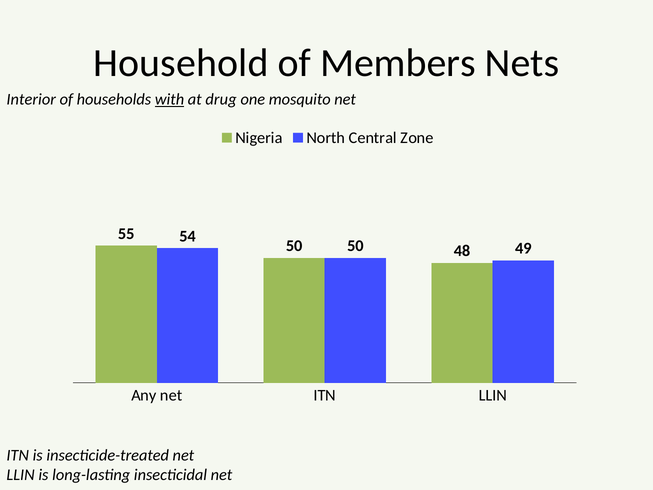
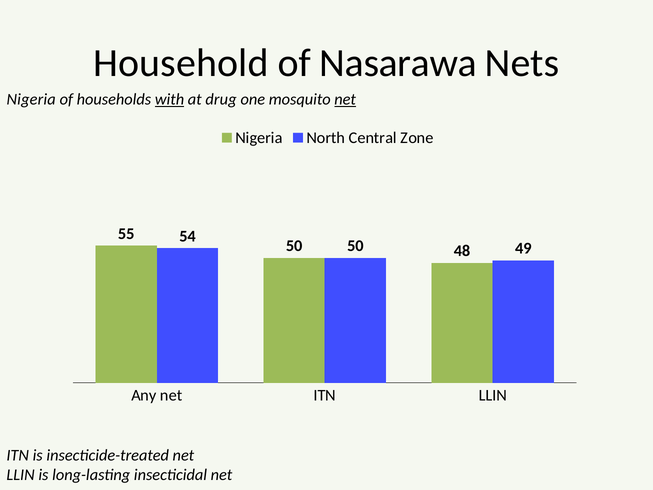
Members: Members -> Nasarawa
Interior at (31, 100): Interior -> Nigeria
net at (345, 100) underline: none -> present
